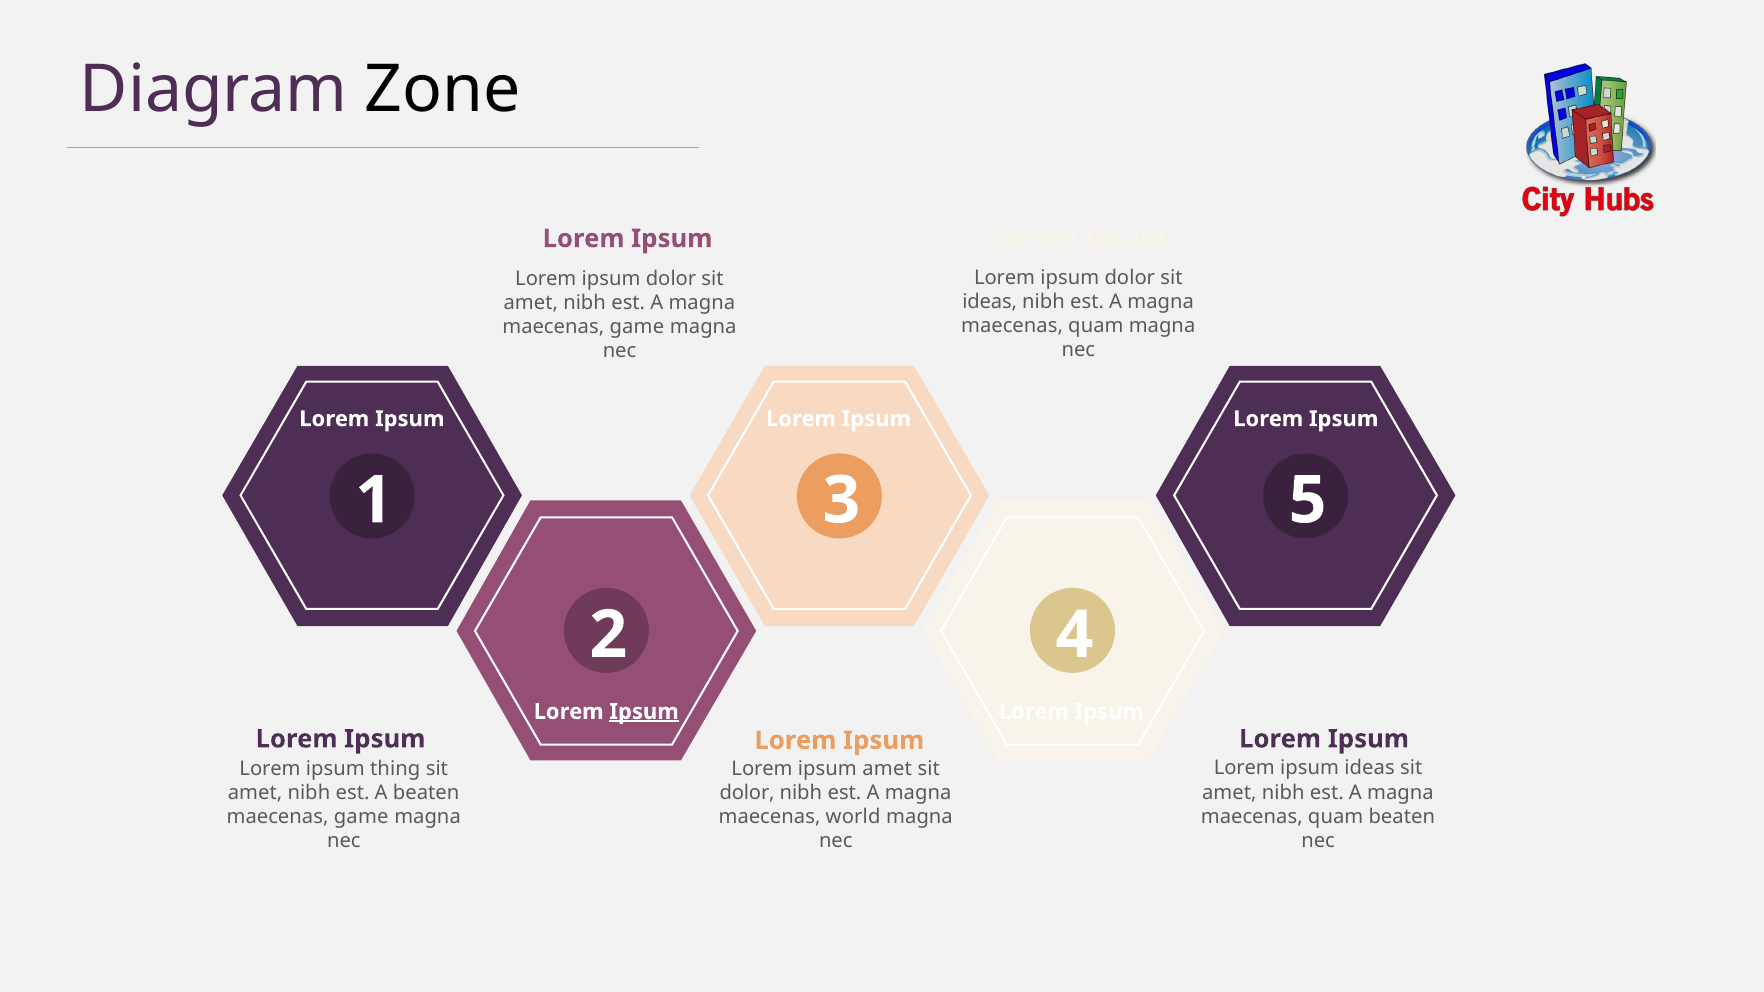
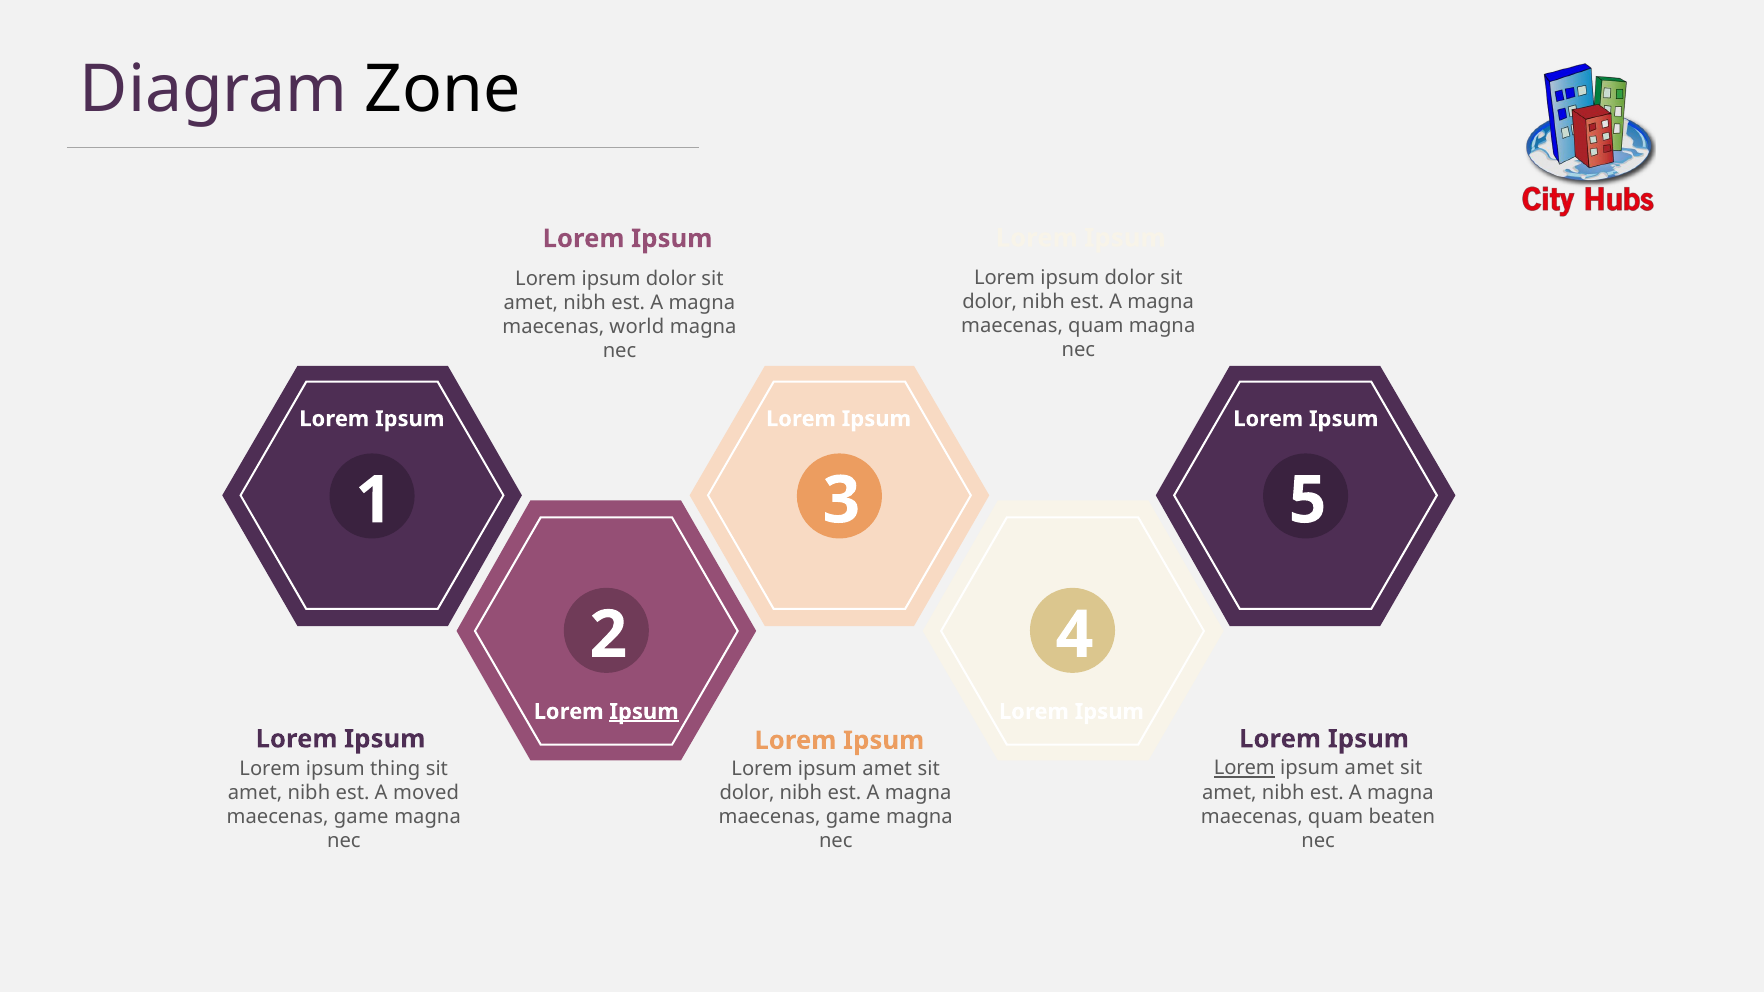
ideas at (990, 302): ideas -> dolor
game at (637, 327): game -> world
Lorem at (1244, 768) underline: none -> present
ideas at (1370, 768): ideas -> amet
A beaten: beaten -> moved
world at (853, 817): world -> game
